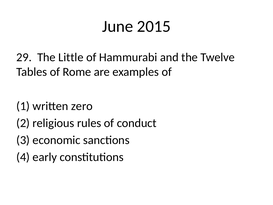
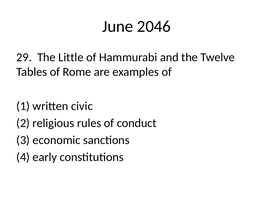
2015: 2015 -> 2046
zero: zero -> civic
